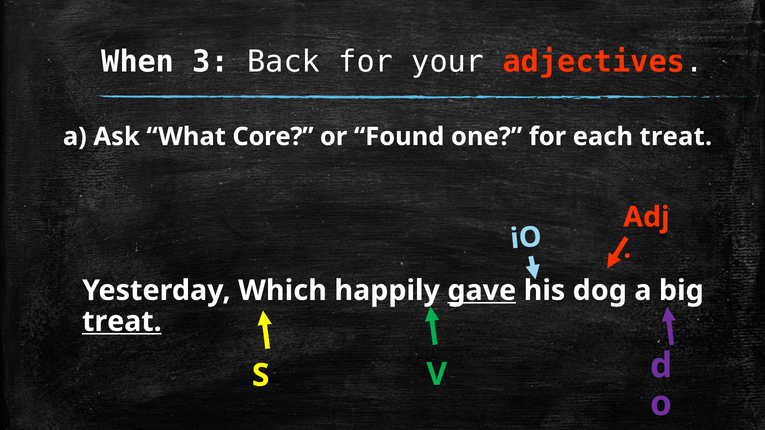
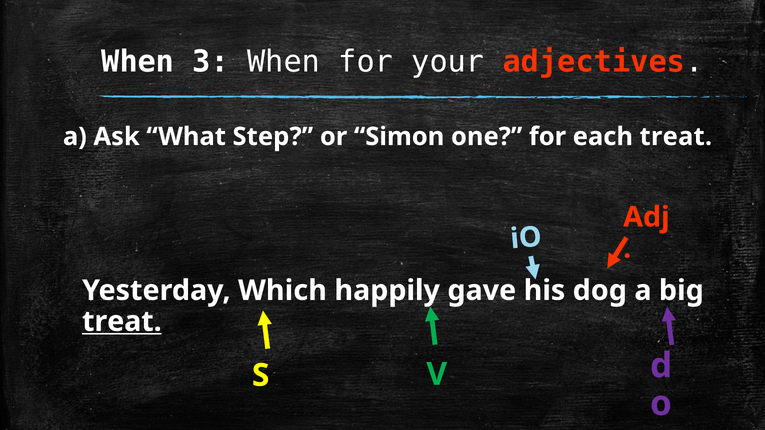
3 Back: Back -> When
Core: Core -> Step
Found: Found -> Simon
gave underline: present -> none
